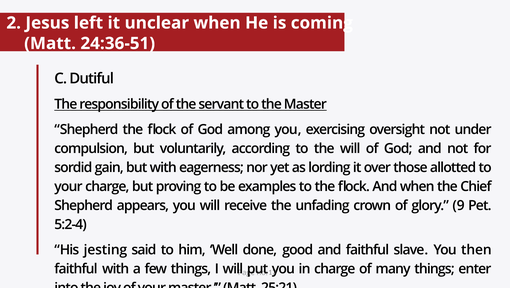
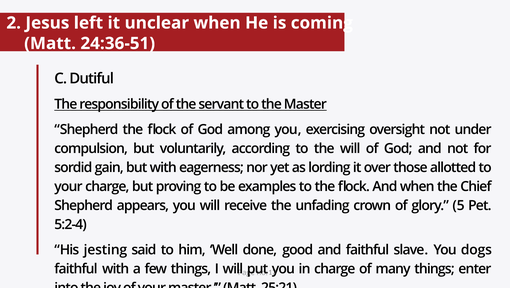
9: 9 -> 5
then: then -> dogs
